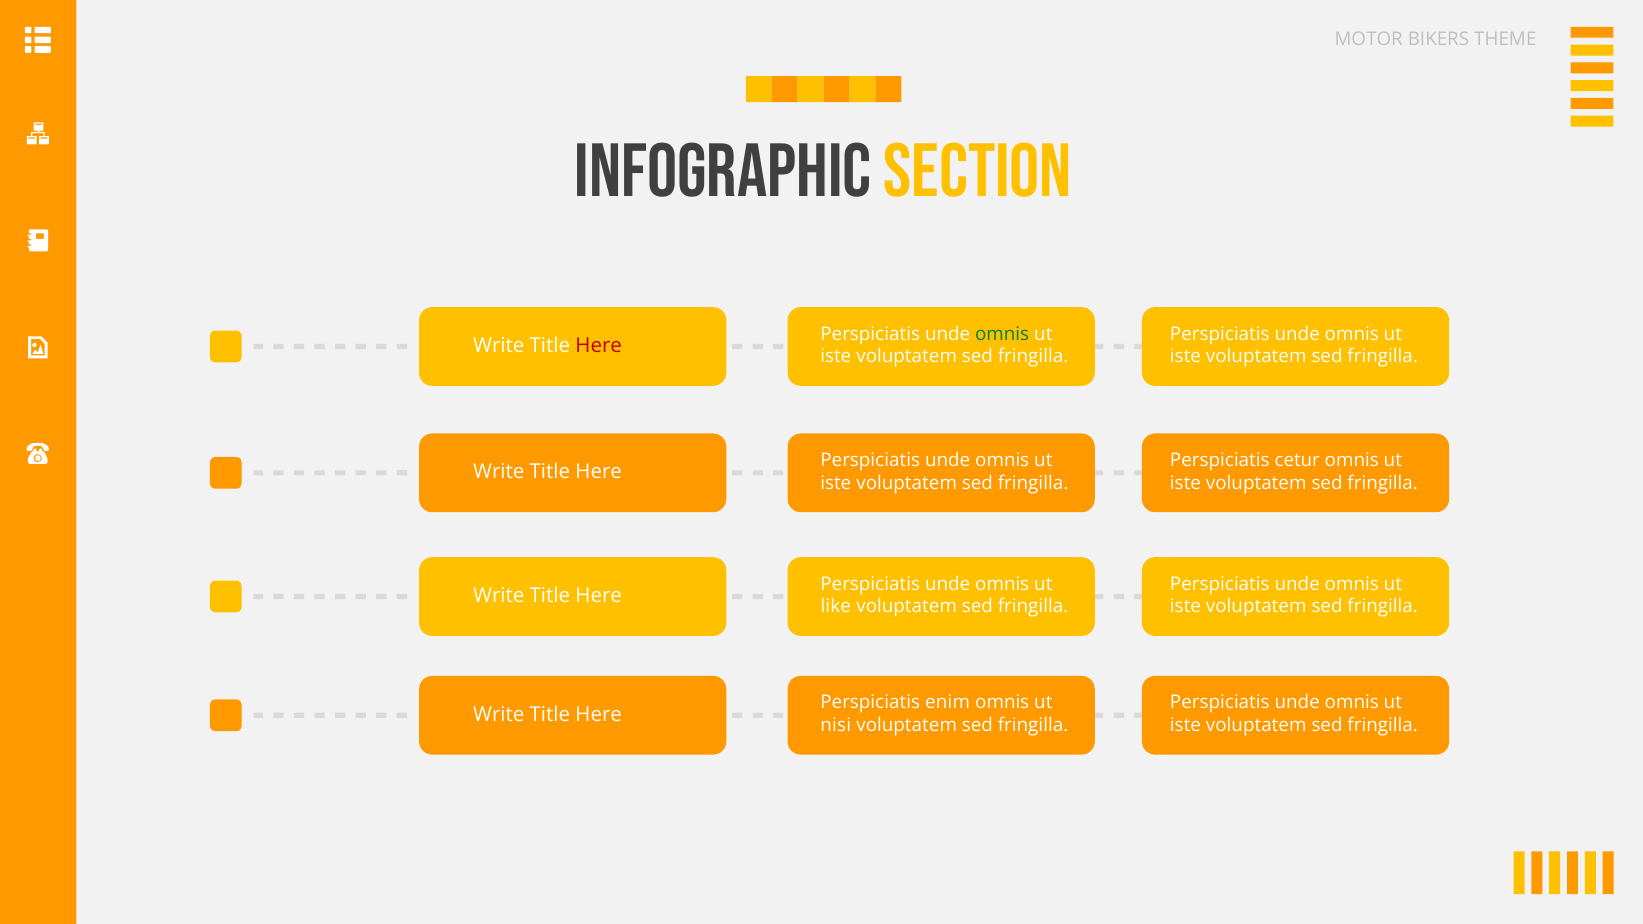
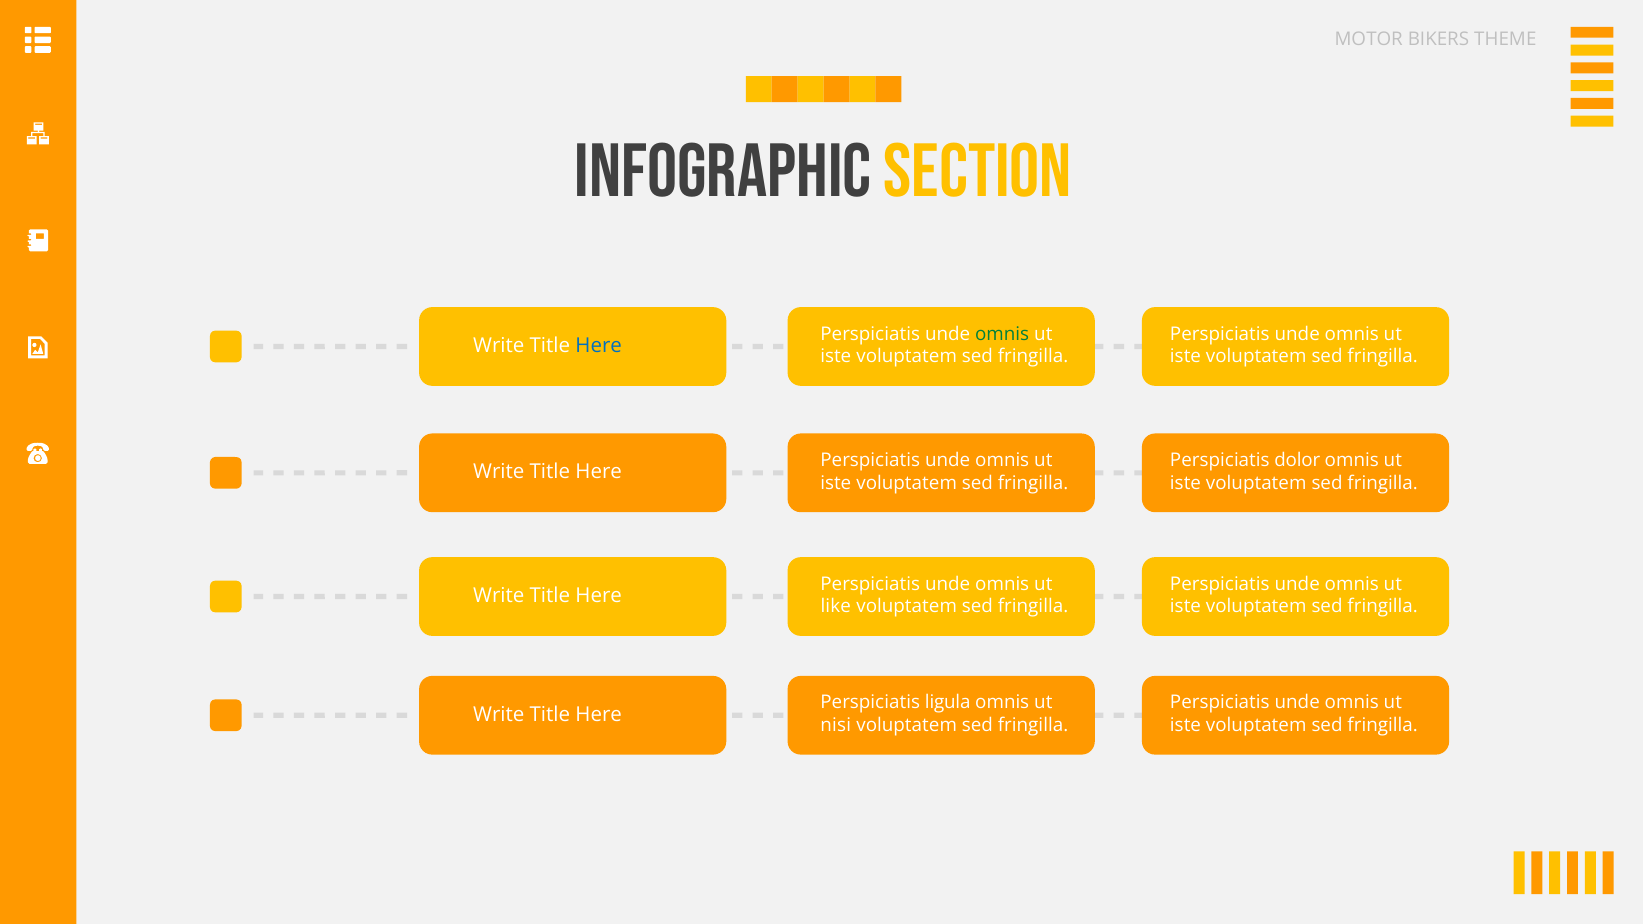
Here at (599, 346) colour: red -> blue
cetur: cetur -> dolor
enim: enim -> ligula
